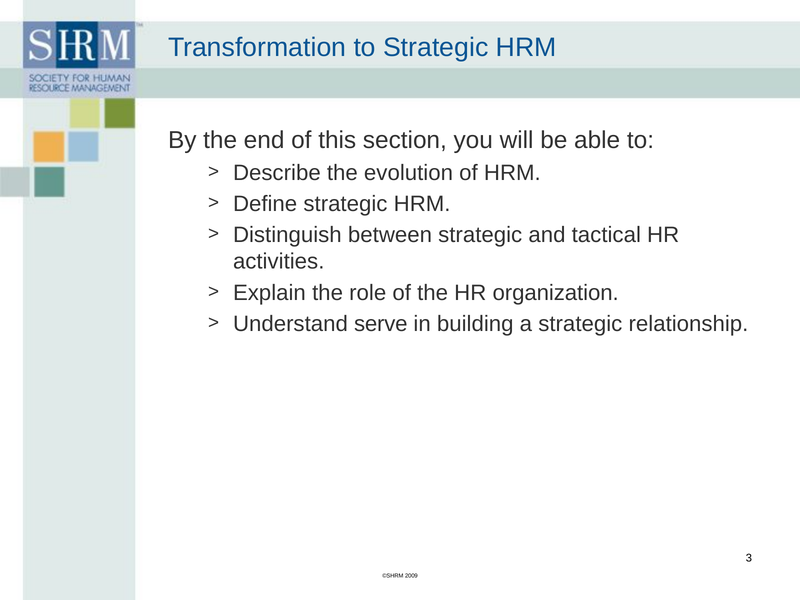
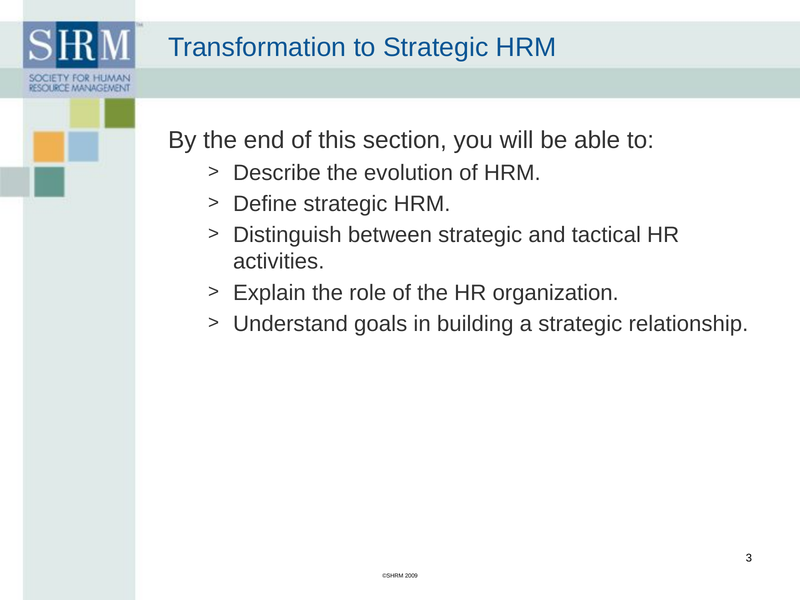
serve: serve -> goals
